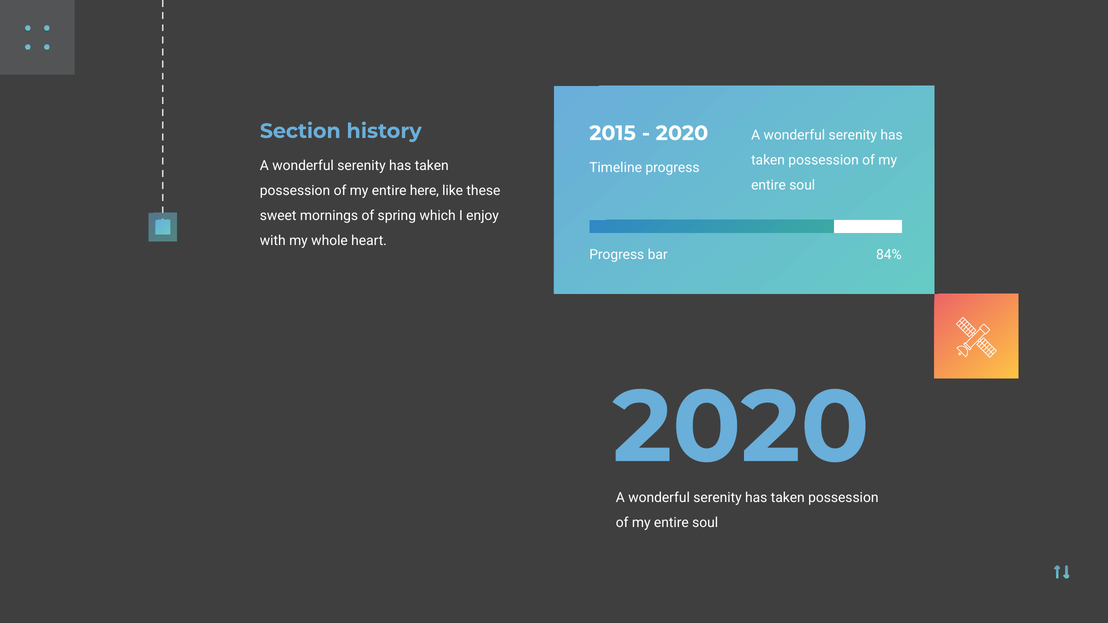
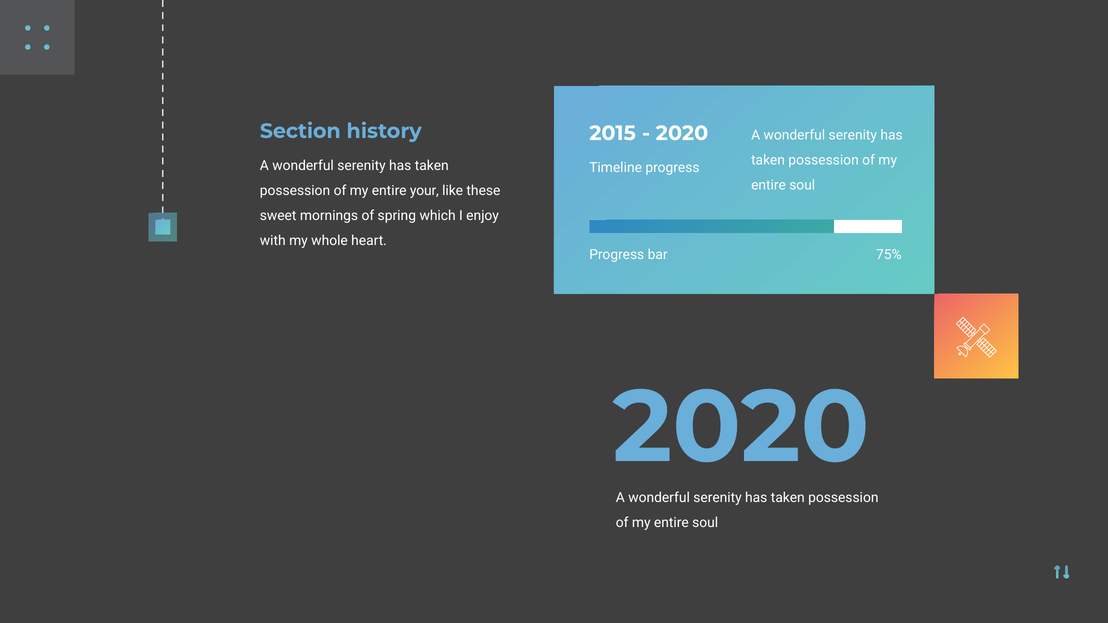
here: here -> your
84%: 84% -> 75%
